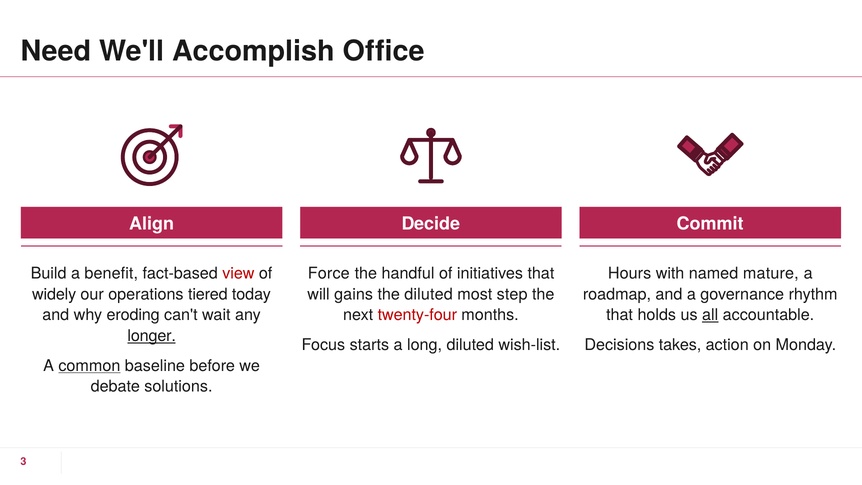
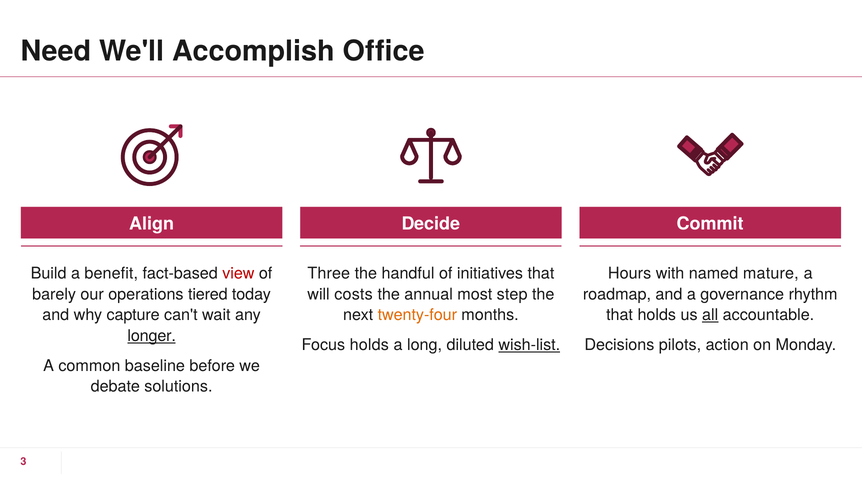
Force: Force -> Three
widely: widely -> barely
gains: gains -> costs
the diluted: diluted -> annual
eroding: eroding -> capture
twenty-four colour: red -> orange
Focus starts: starts -> holds
wish-list underline: none -> present
takes: takes -> pilots
common underline: present -> none
